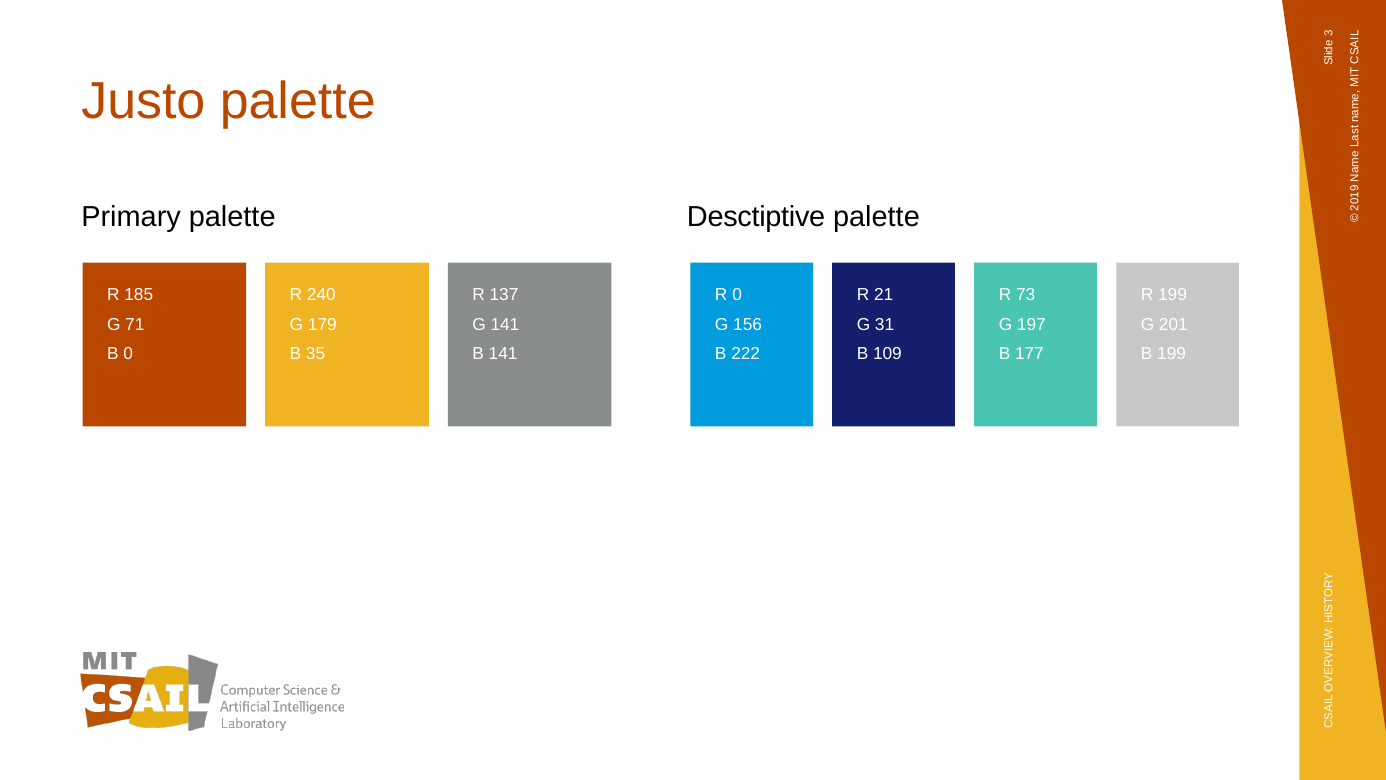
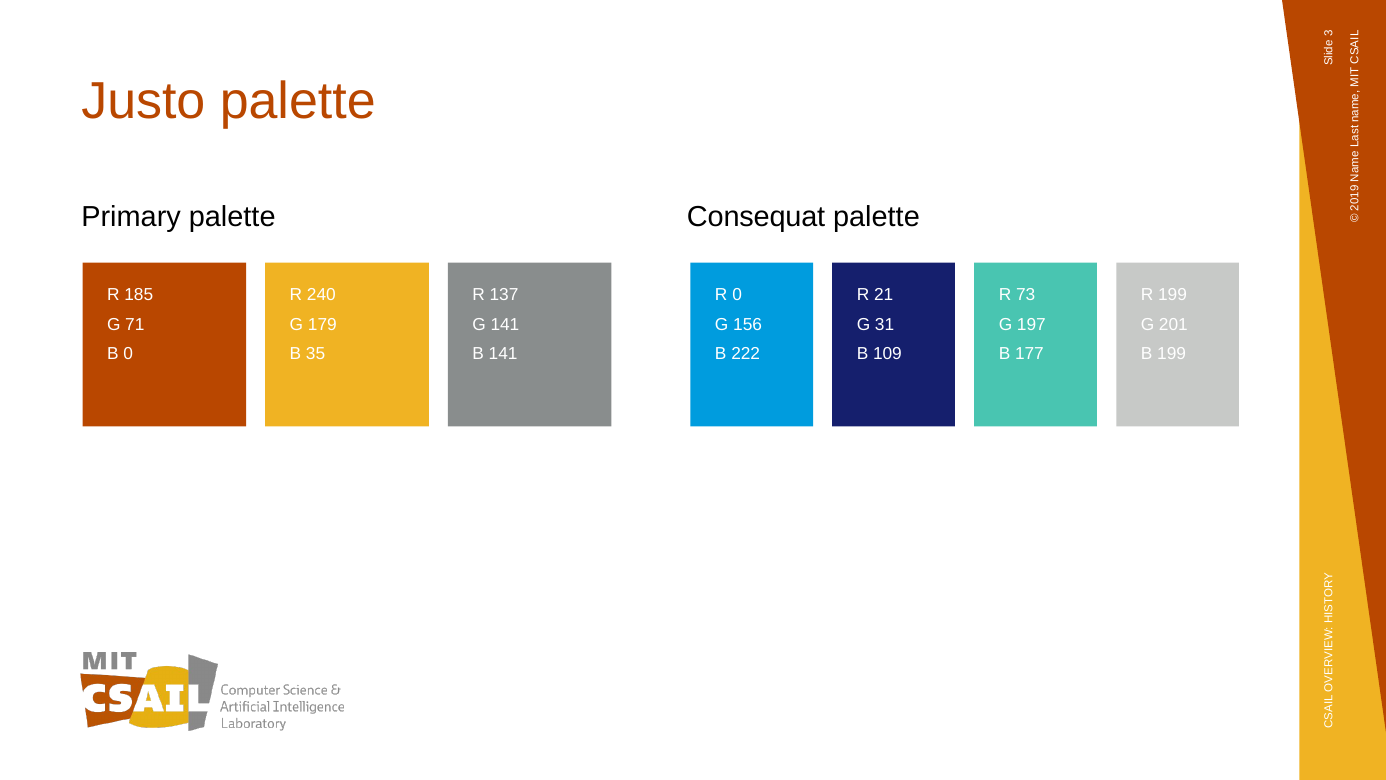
Desctiptive: Desctiptive -> Consequat
